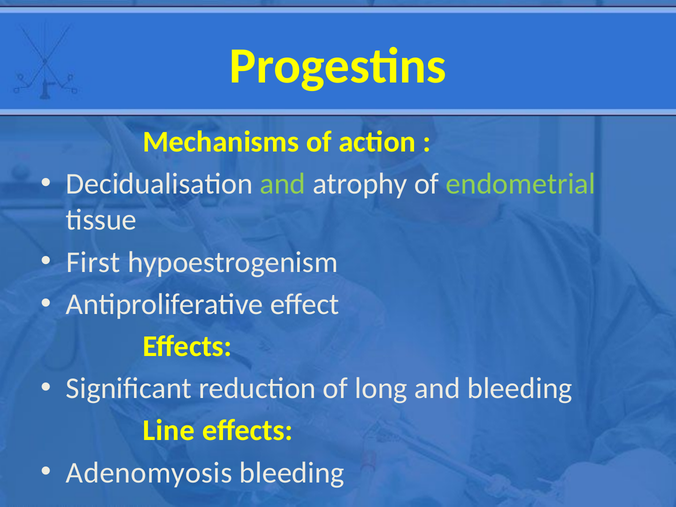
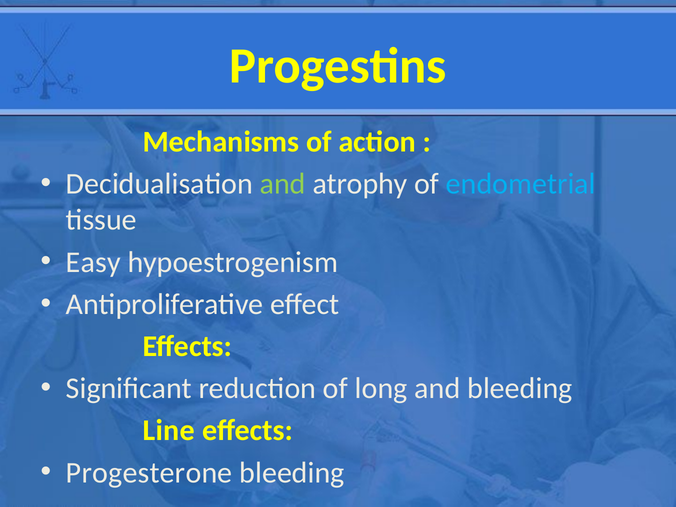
endometrial colour: light green -> light blue
First: First -> Easy
Adenomyosis: Adenomyosis -> Progesterone
